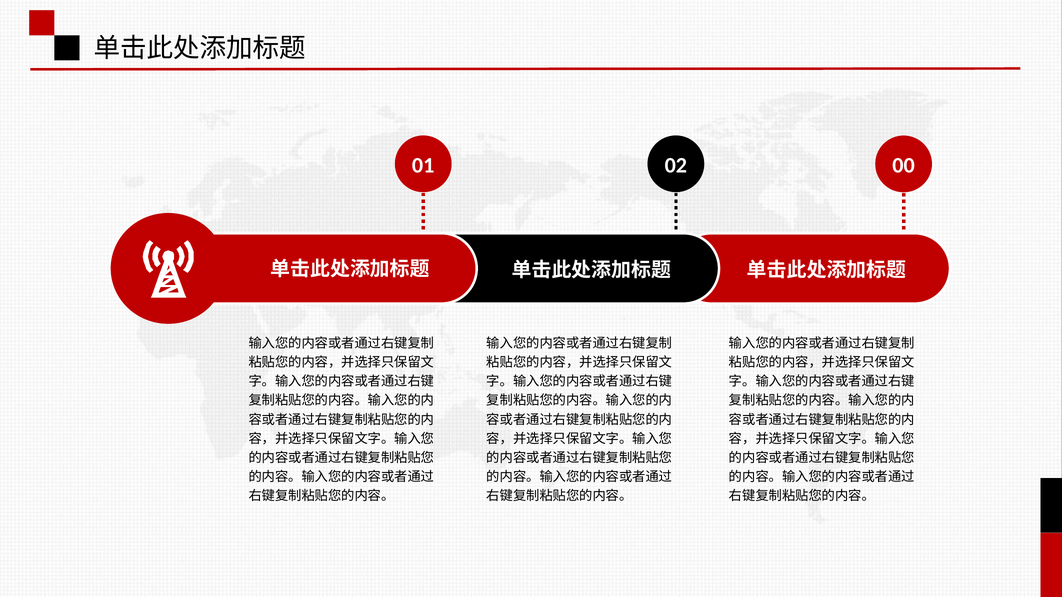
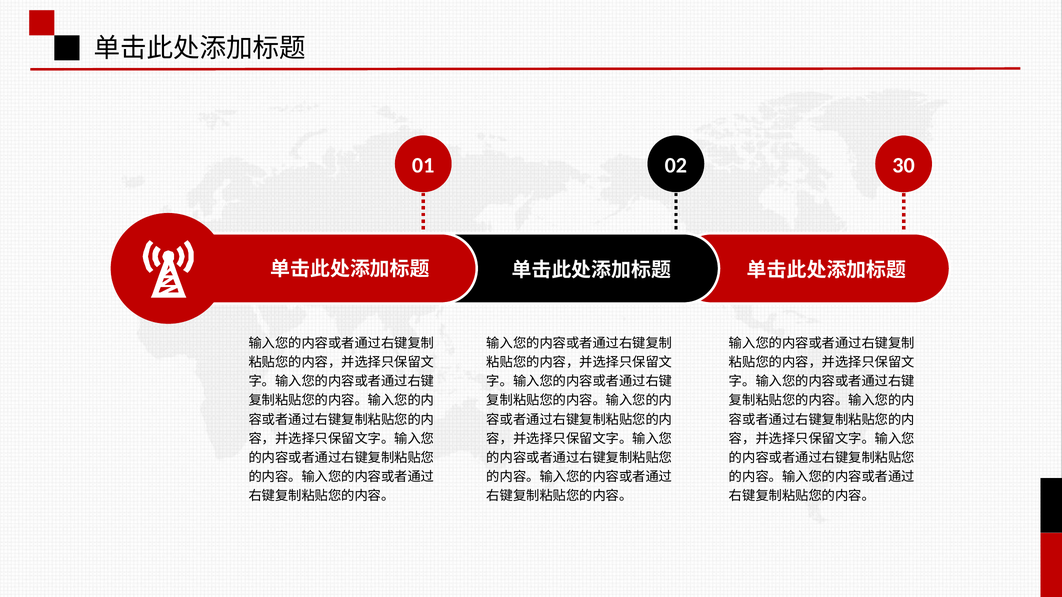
00: 00 -> 30
